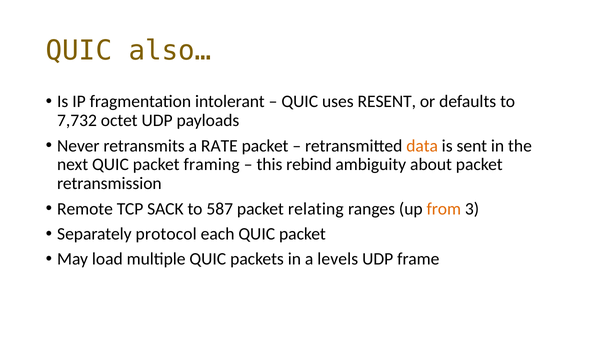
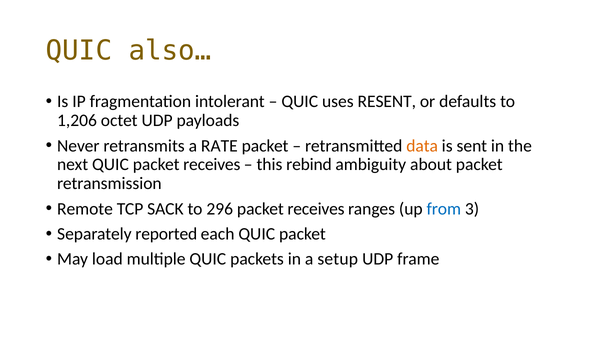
7,732: 7,732 -> 1,206
QUIC packet framing: framing -> receives
587: 587 -> 296
relating at (316, 209): relating -> receives
from colour: orange -> blue
protocol: protocol -> reported
levels: levels -> setup
